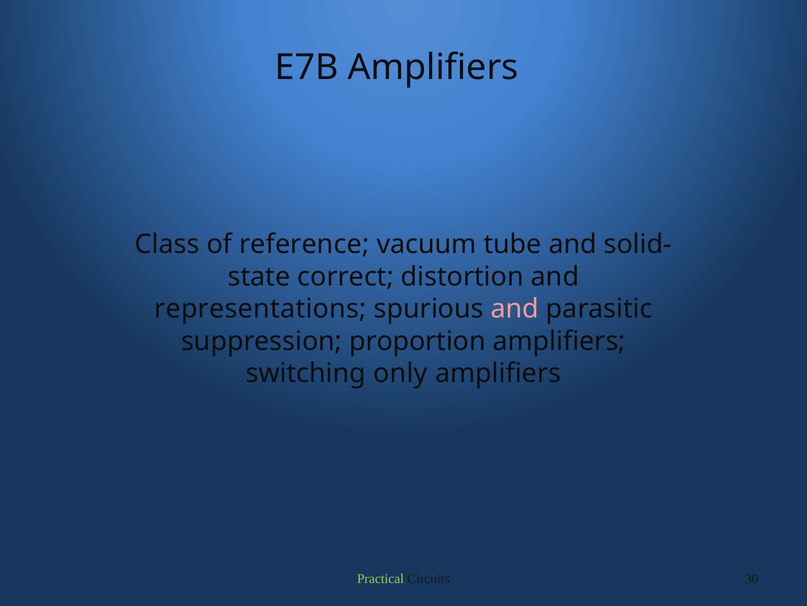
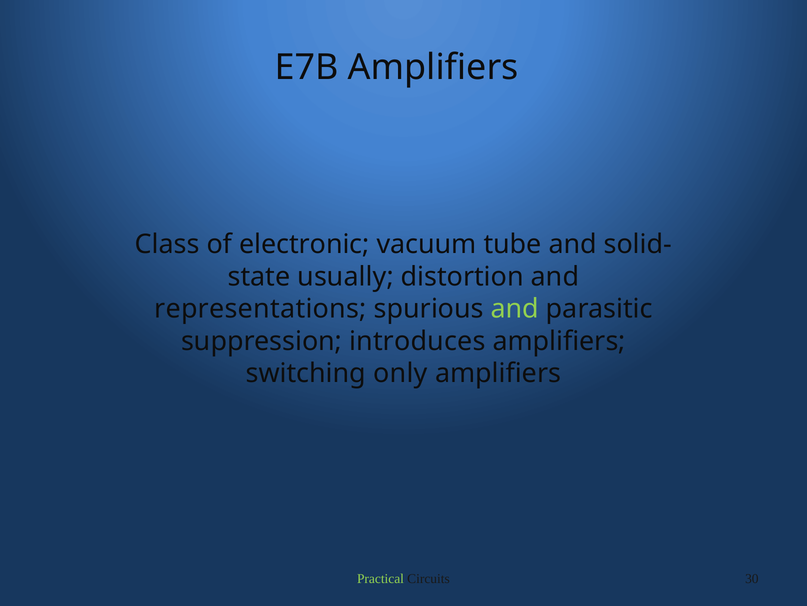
reference: reference -> electronic
correct: correct -> usually
and at (515, 309) colour: pink -> light green
proportion: proportion -> introduces
